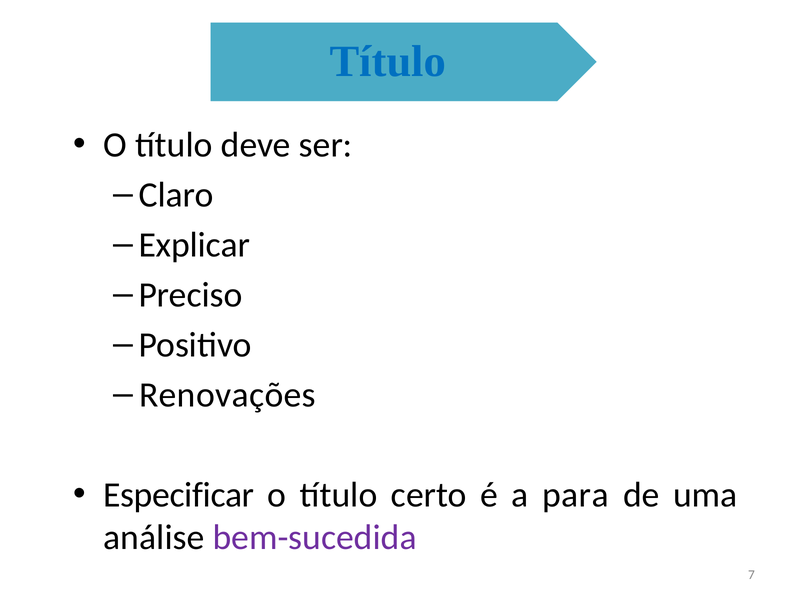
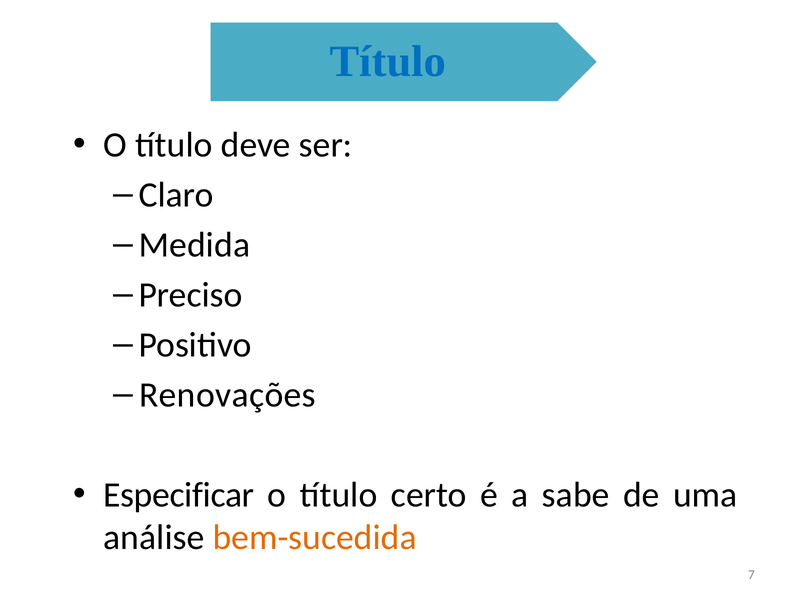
Explicar: Explicar -> Medida
para: para -> sabe
bem-sucedida colour: purple -> orange
